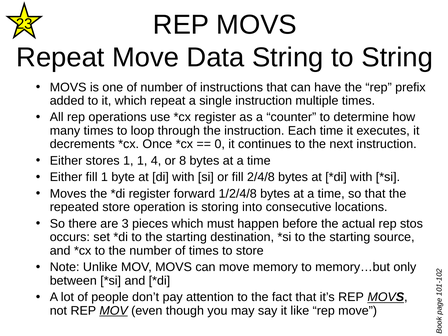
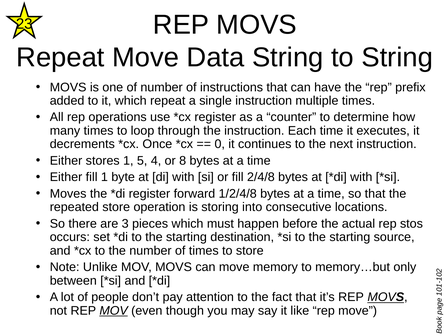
1 1: 1 -> 5
